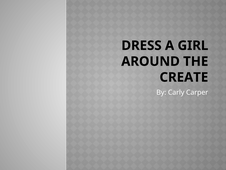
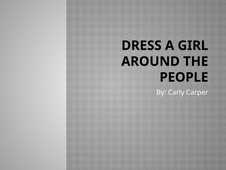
CREATE: CREATE -> PEOPLE
